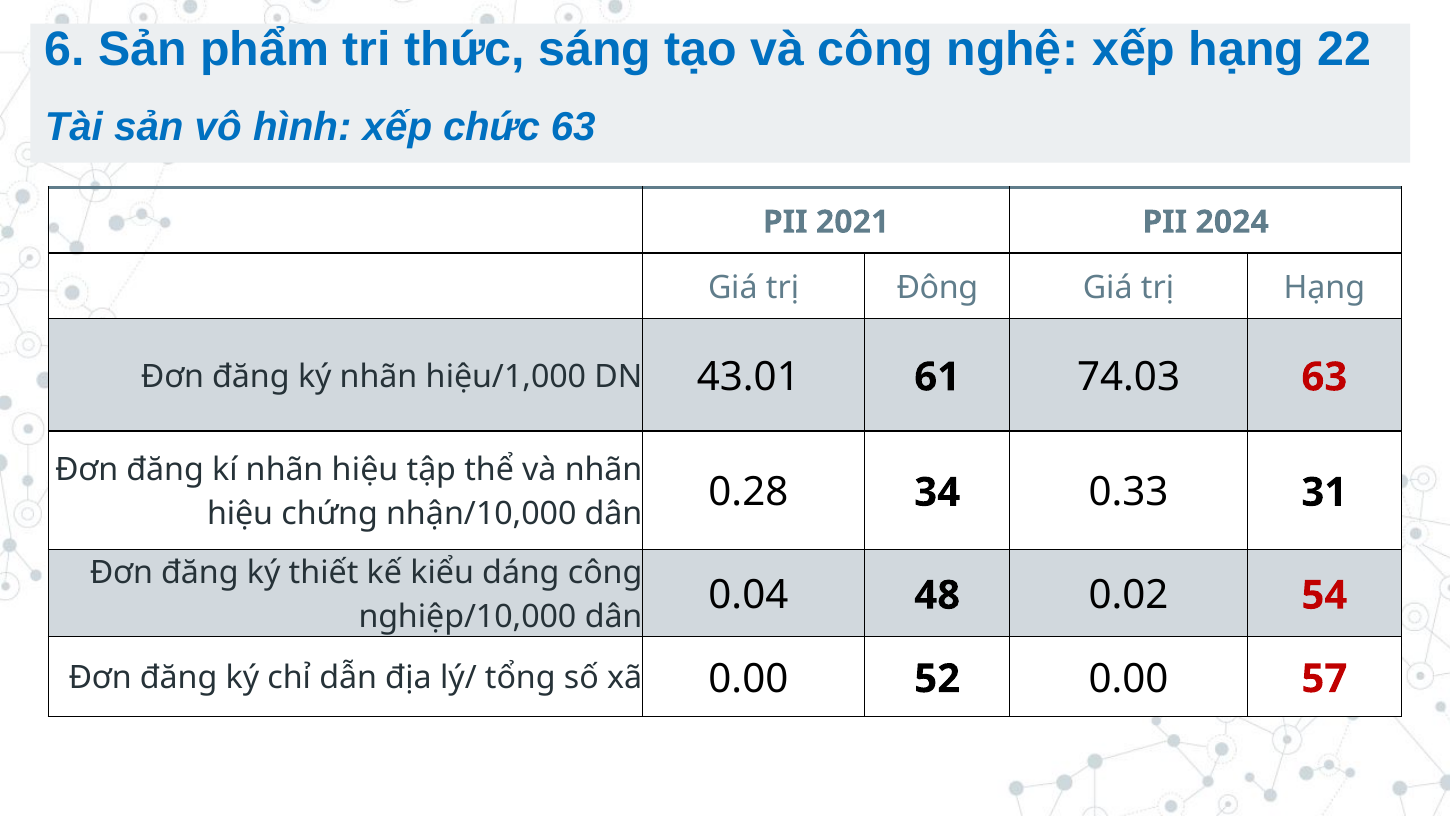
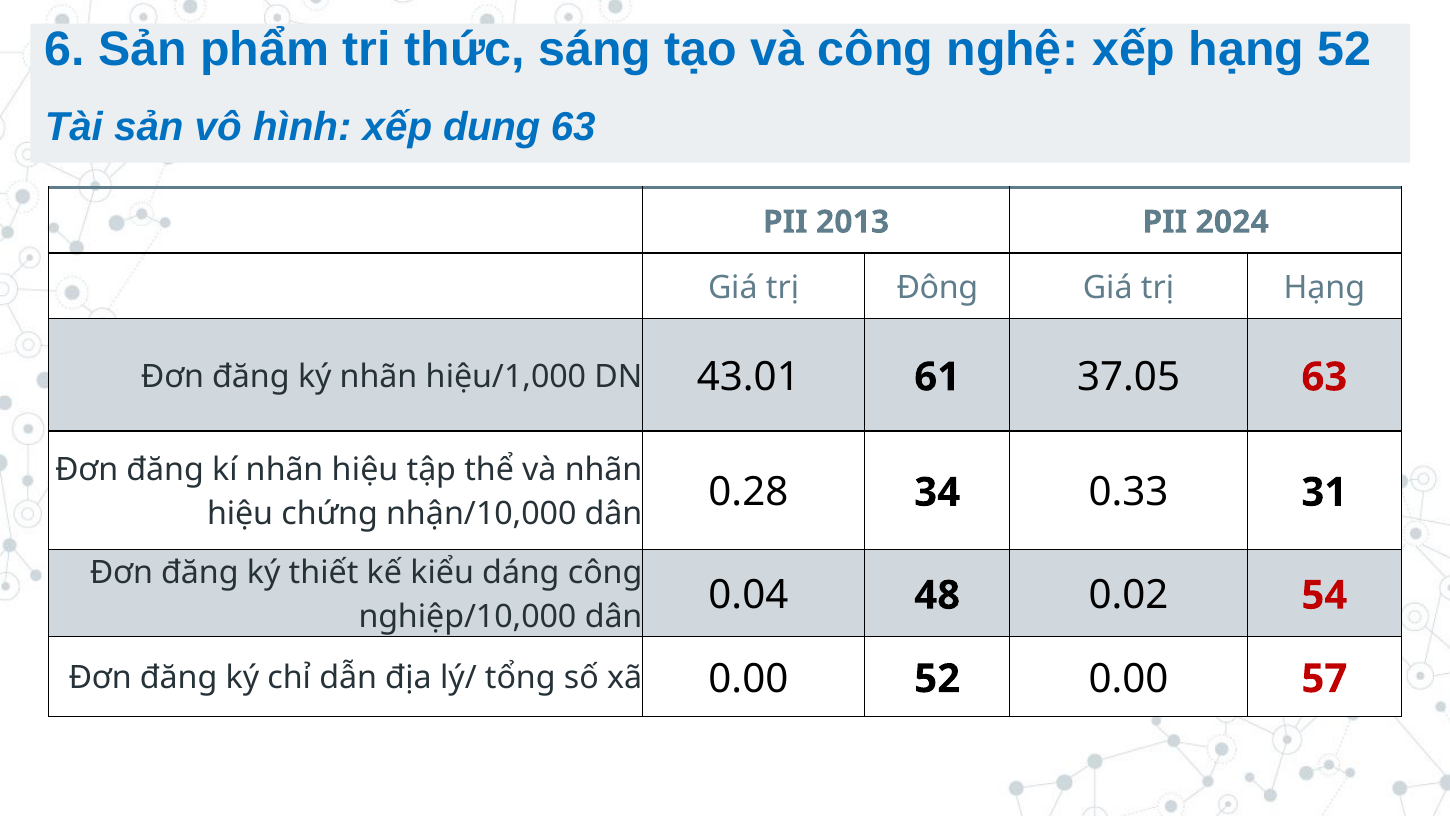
hạng 22: 22 -> 52
chức: chức -> dung
2021: 2021 -> 2013
74.03: 74.03 -> 37.05
